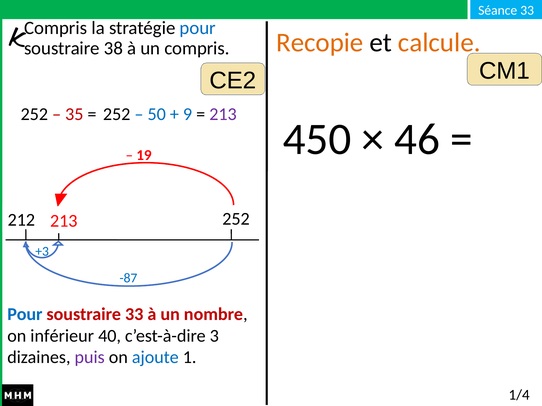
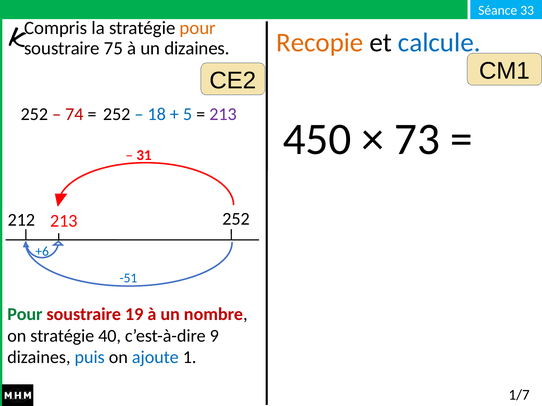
pour at (198, 28) colour: blue -> orange
calcule colour: orange -> blue
38: 38 -> 75
un compris: compris -> dizaines
35: 35 -> 74
50: 50 -> 18
9: 9 -> 5
46: 46 -> 73
19: 19 -> 31
+3: +3 -> +6
-87: -87 -> -51
Pour at (25, 314) colour: blue -> green
soustraire 33: 33 -> 19
on inférieur: inférieur -> stratégie
3: 3 -> 9
puis colour: purple -> blue
1/4: 1/4 -> 1/7
